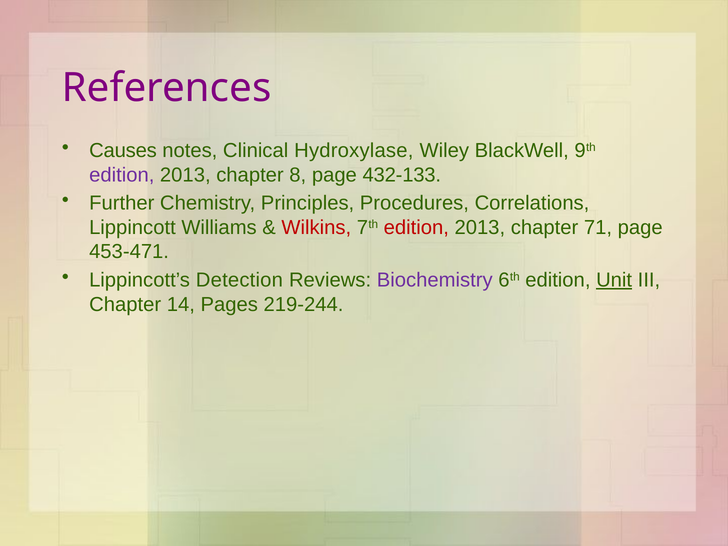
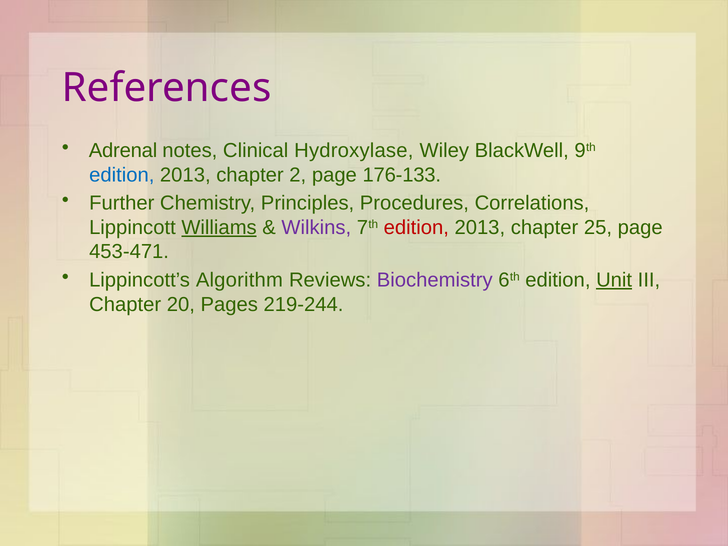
Causes: Causes -> Adrenal
edition at (122, 175) colour: purple -> blue
8: 8 -> 2
432-133: 432-133 -> 176-133
Williams underline: none -> present
Wilkins colour: red -> purple
71: 71 -> 25
Detection: Detection -> Algorithm
14: 14 -> 20
